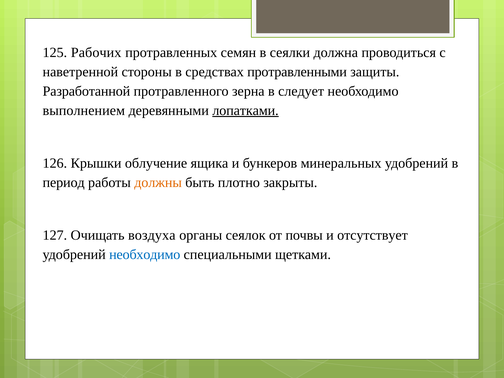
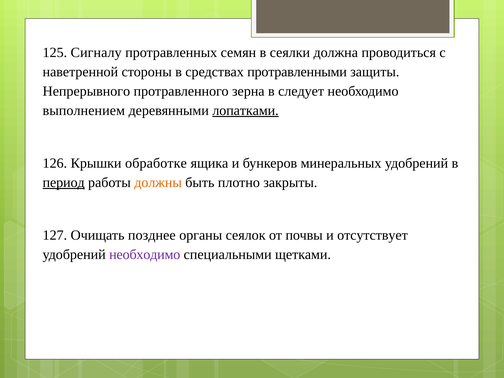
Рабочих: Рабочих -> Сигналу
Разработанной: Разработанной -> Непрерывного
облучение: облучение -> обработке
период underline: none -> present
воздуха: воздуха -> позднее
необходимо at (145, 255) colour: blue -> purple
